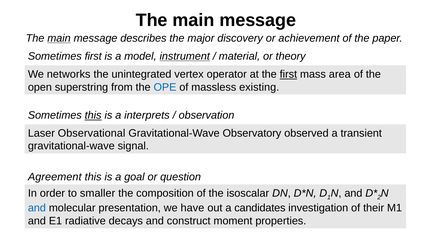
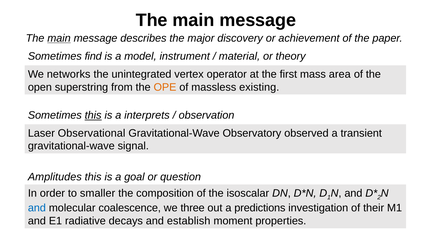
Sometimes first: first -> find
instrument underline: present -> none
first at (288, 74) underline: present -> none
OPE colour: blue -> orange
Agreement: Agreement -> Amplitudes
presentation: presentation -> coalescence
have: have -> three
candidates: candidates -> predictions
construct: construct -> establish
